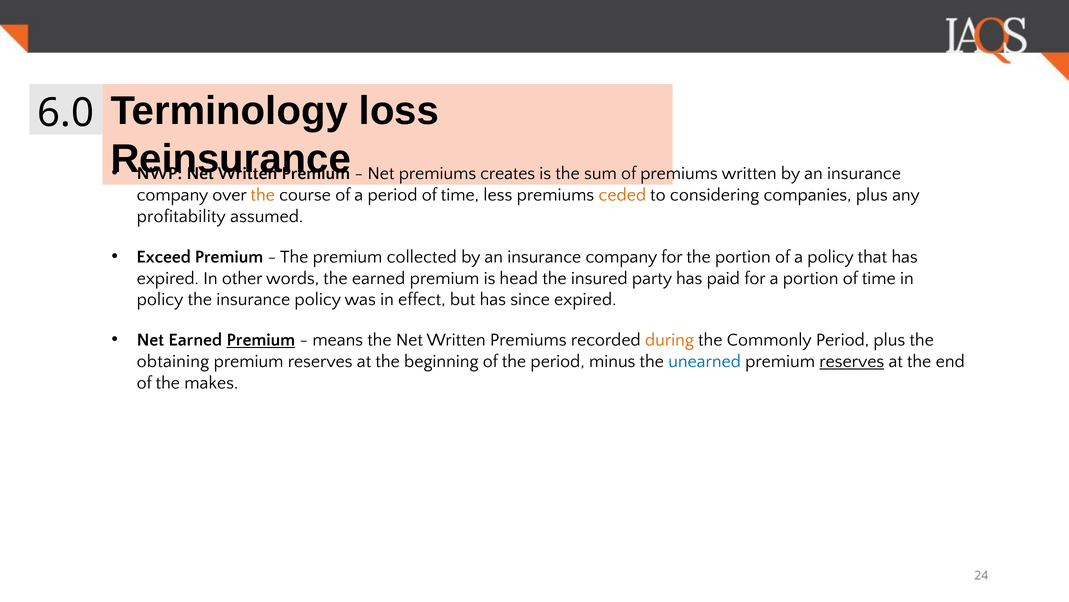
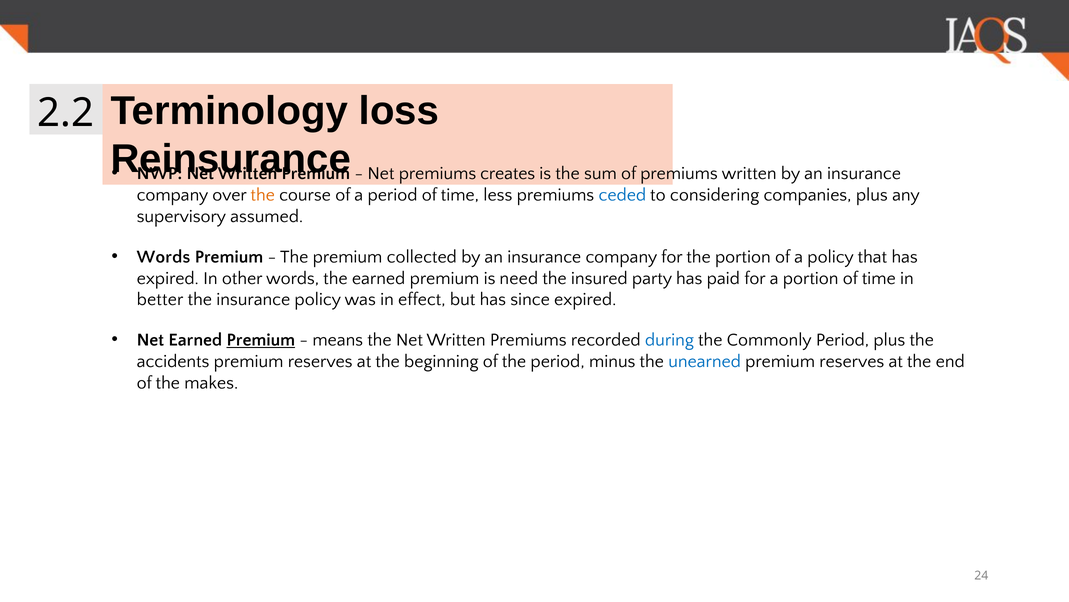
6.0: 6.0 -> 2.2
ceded colour: orange -> blue
profitability: profitability -> supervisory
Exceed at (164, 256): Exceed -> Words
head: head -> need
policy at (160, 299): policy -> better
during colour: orange -> blue
obtaining: obtaining -> accidents
reserves at (852, 361) underline: present -> none
